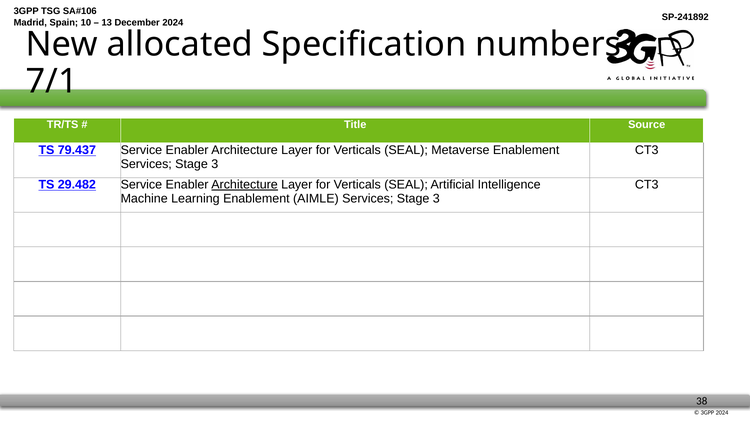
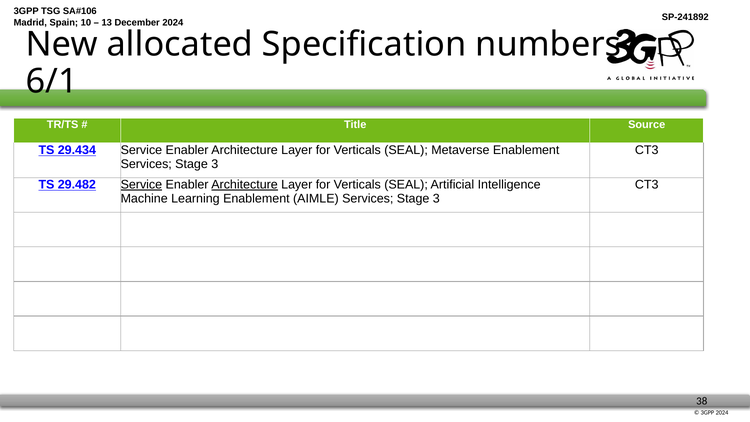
7/1: 7/1 -> 6/1
79.437: 79.437 -> 29.434
Service at (141, 185) underline: none -> present
